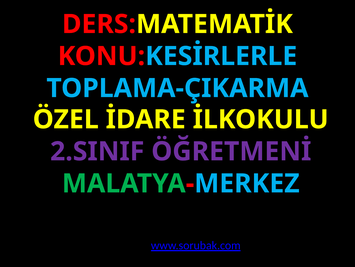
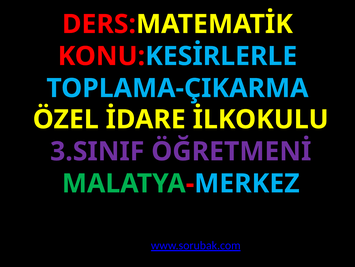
2.SINIF: 2.SINIF -> 3.SINIF
